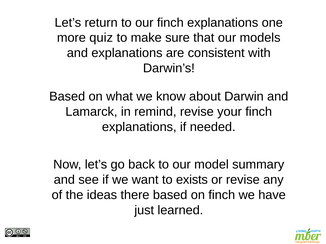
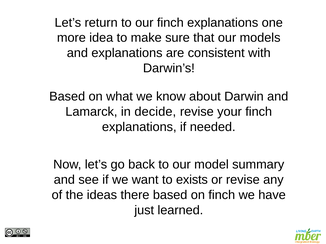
quiz: quiz -> idea
remind: remind -> decide
